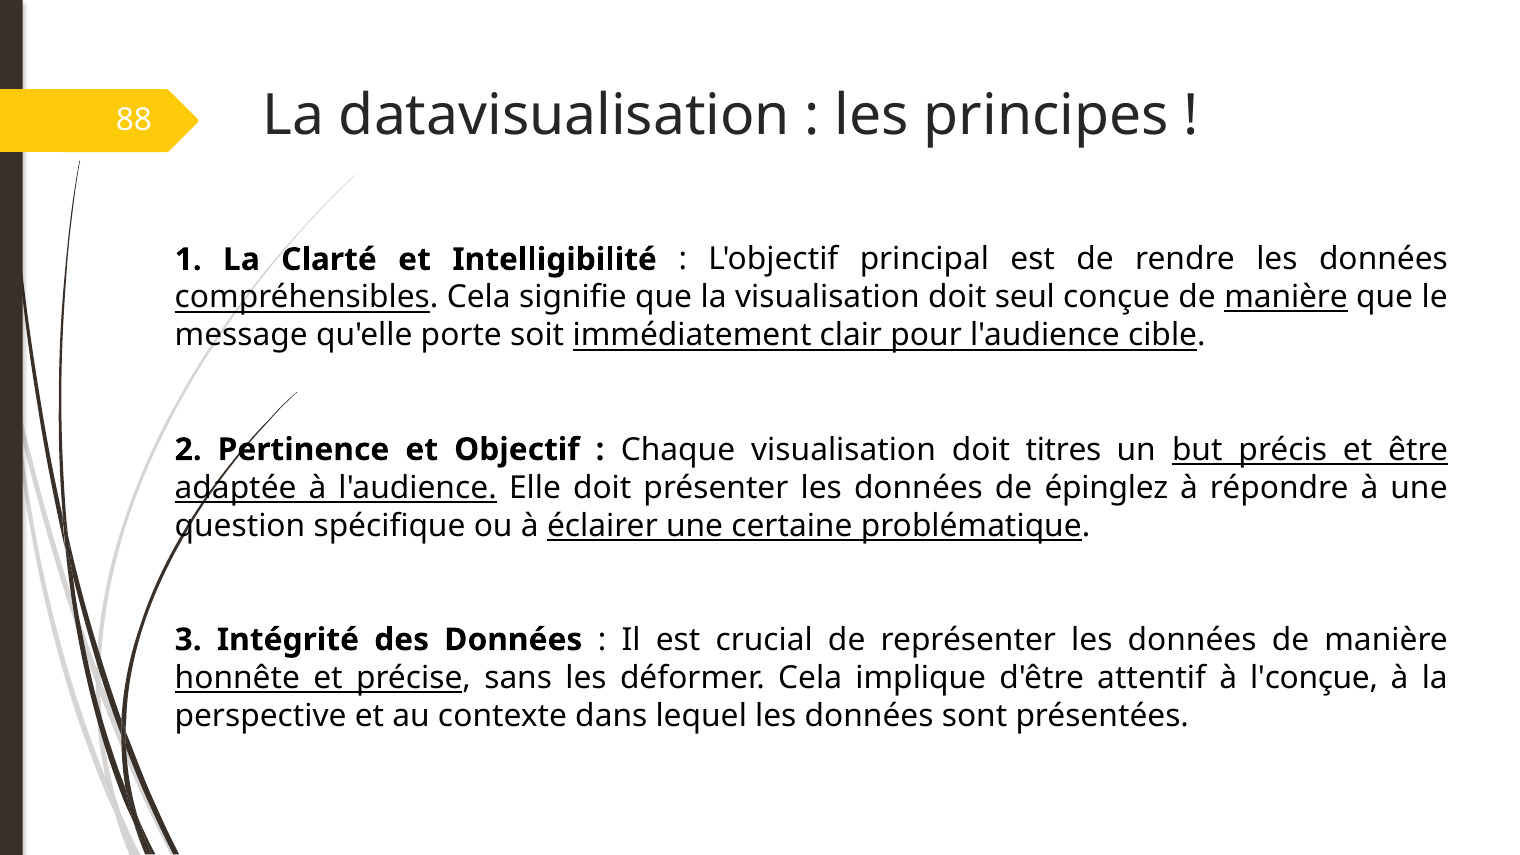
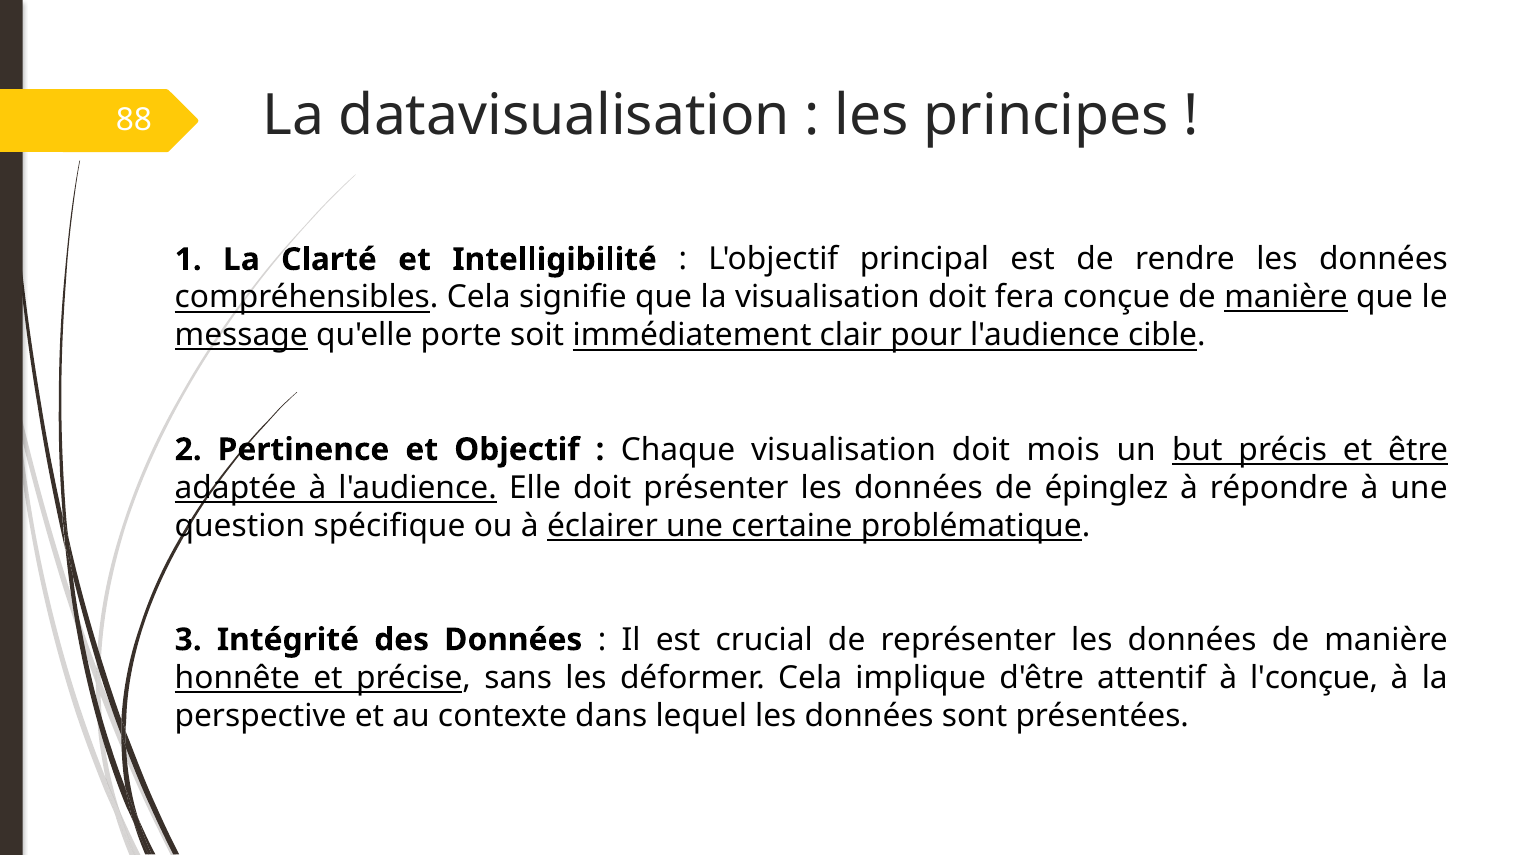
seul: seul -> fera
message underline: none -> present
titres: titres -> mois
